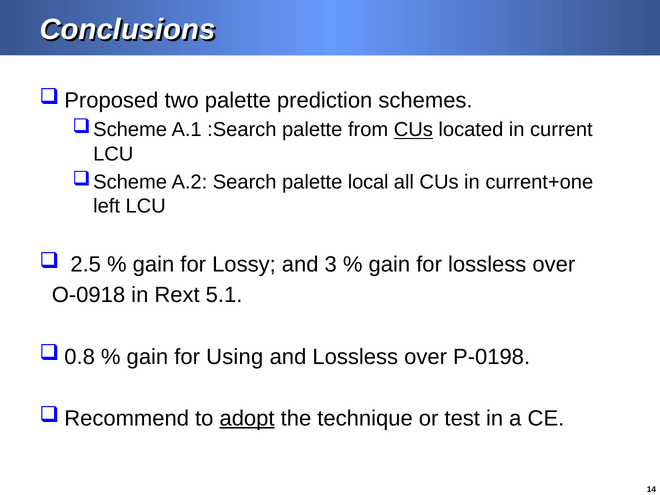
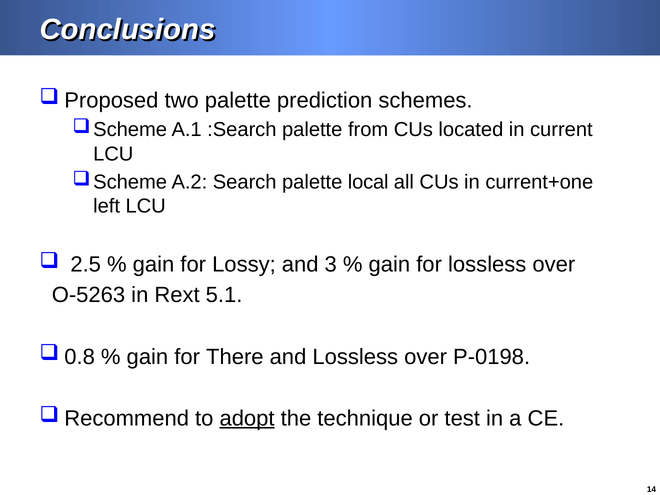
CUs at (413, 130) underline: present -> none
O-0918: O-0918 -> O-5263
Using: Using -> There
